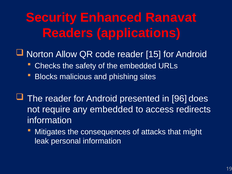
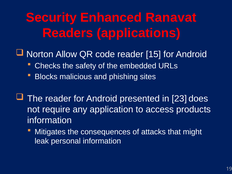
96: 96 -> 23
any embedded: embedded -> application
redirects: redirects -> products
